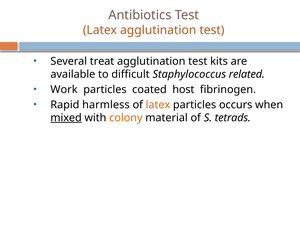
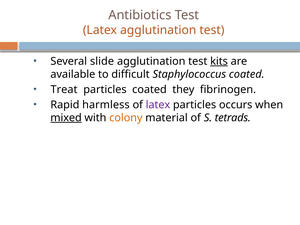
treat: treat -> slide
kits underline: none -> present
Staphylococcus related: related -> coated
Work: Work -> Treat
host: host -> they
latex at (158, 105) colour: orange -> purple
